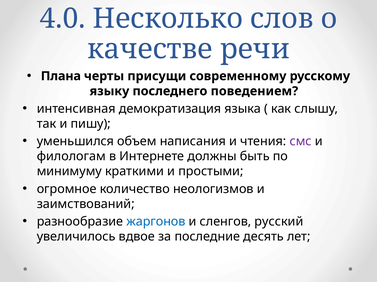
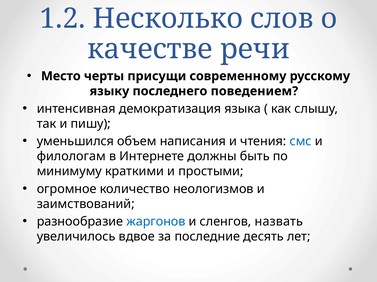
4.0: 4.0 -> 1.2
Плана: Плана -> Место
смс colour: purple -> blue
русский: русский -> назвать
